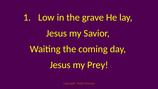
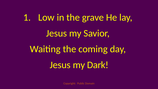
Prey: Prey -> Dark
